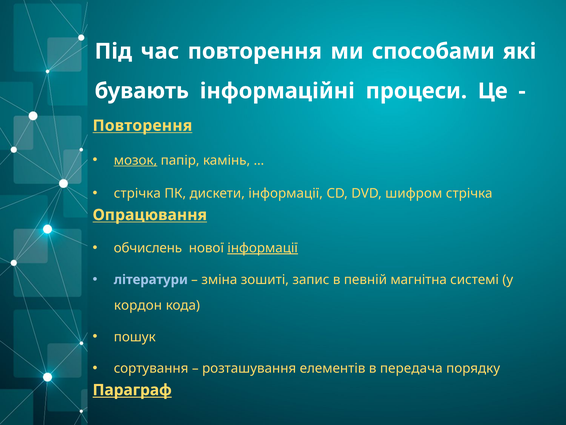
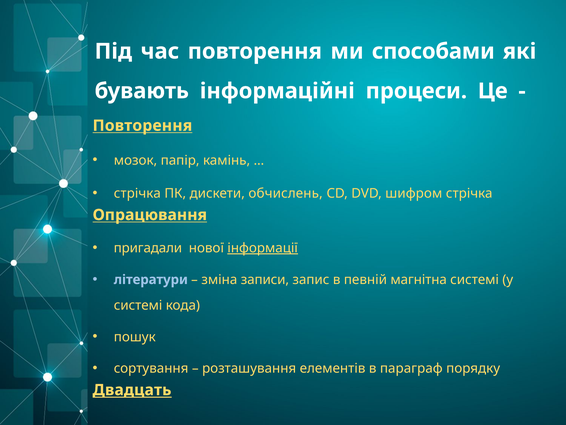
мозок underline: present -> none
дискети інформації: інформації -> обчислень
обчислень: обчислень -> пригадали
зошиті: зошиті -> записи
кордон at (138, 305): кордон -> системі
передача: передача -> параграф
Параграф: Параграф -> Двадцать
